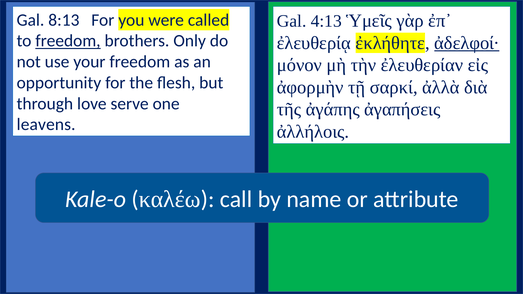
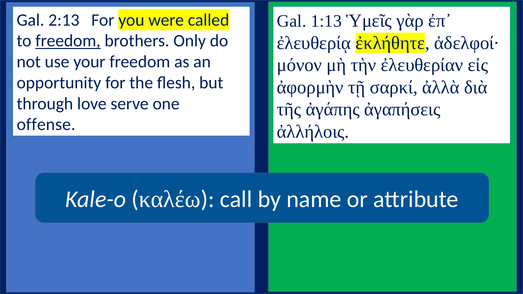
8:13: 8:13 -> 2:13
4:13: 4:13 -> 1:13
ἀδελφοί· underline: present -> none
leavens: leavens -> offense
